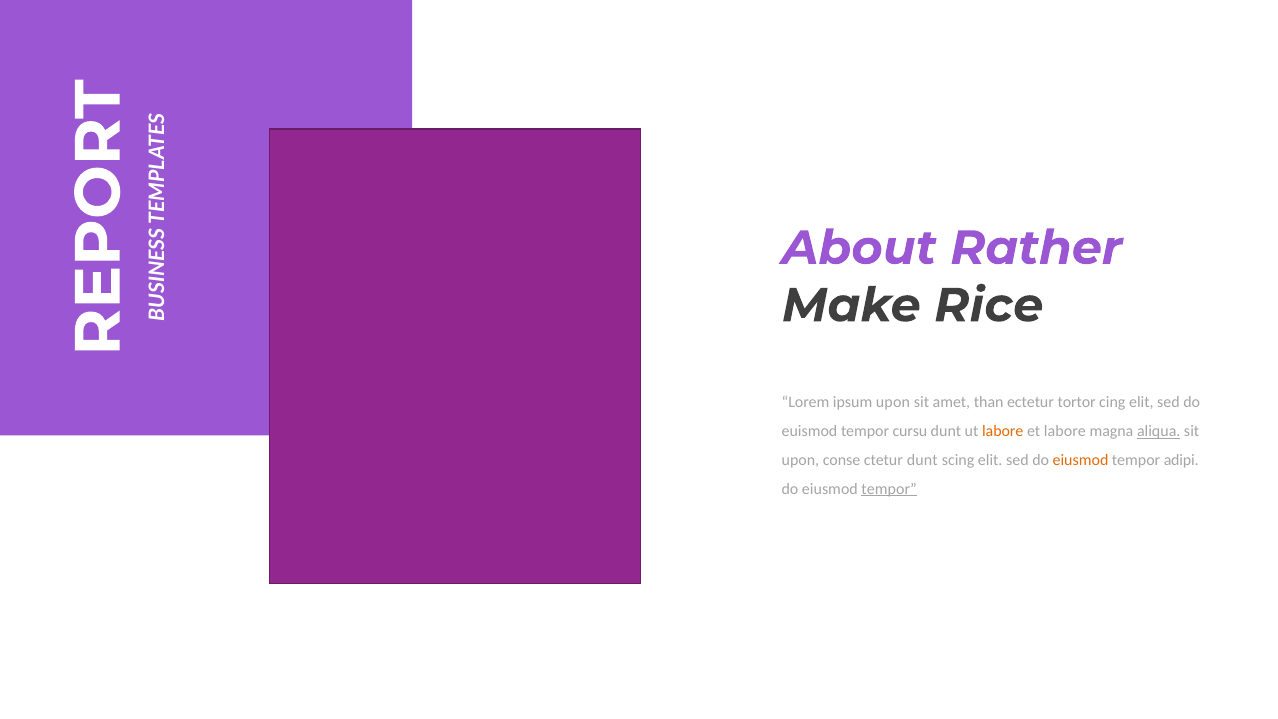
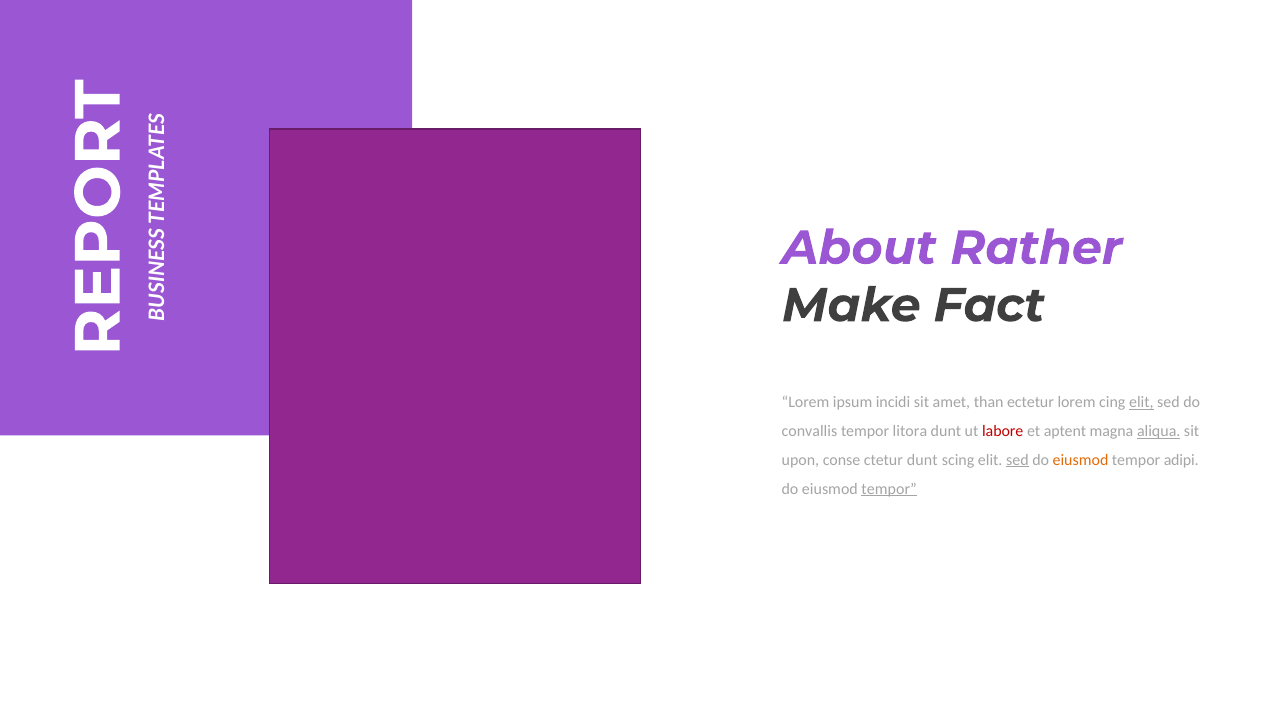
Rice: Rice -> Fact
ipsum upon: upon -> incidi
ectetur tortor: tortor -> lorem
elit at (1141, 403) underline: none -> present
euismod: euismod -> convallis
cursu: cursu -> litora
labore at (1003, 431) colour: orange -> red
et labore: labore -> aptent
sed at (1017, 460) underline: none -> present
